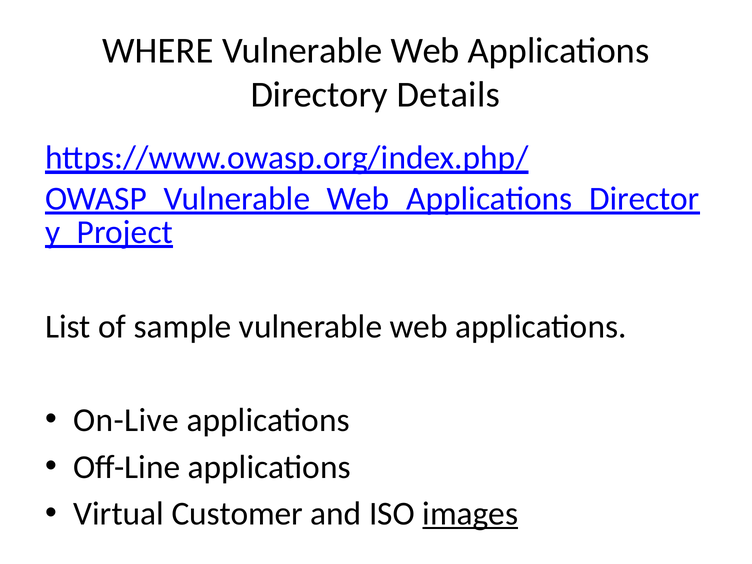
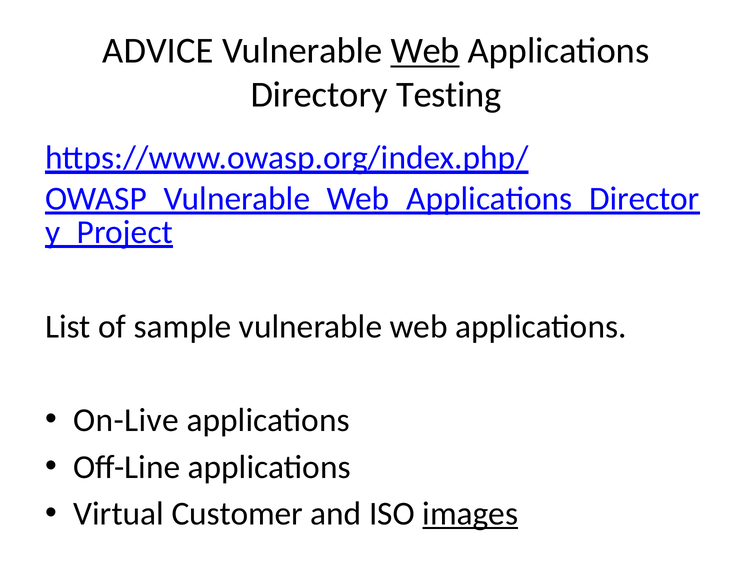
WHERE: WHERE -> ADVICE
Web at (425, 51) underline: none -> present
Details: Details -> Testing
